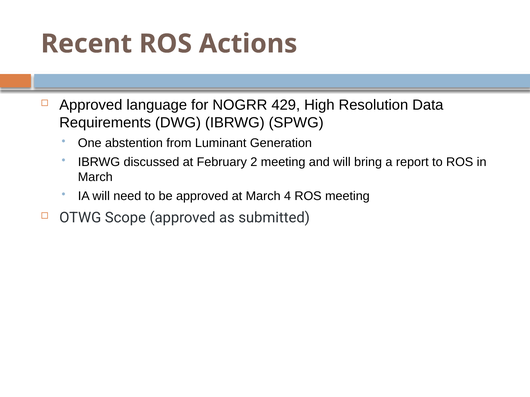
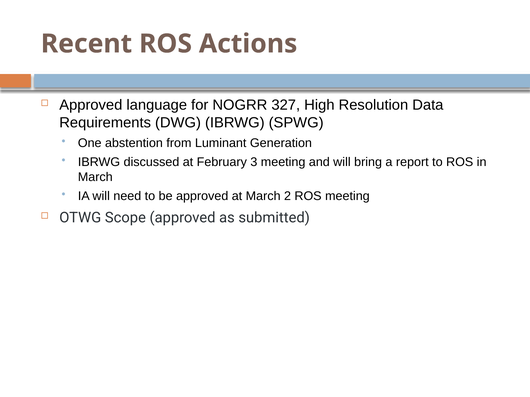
429: 429 -> 327
2: 2 -> 3
4: 4 -> 2
